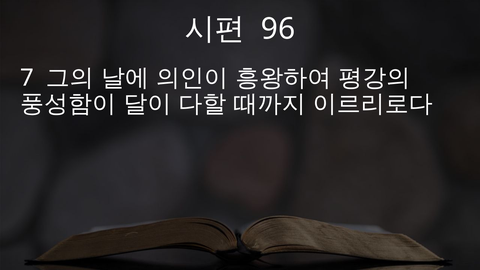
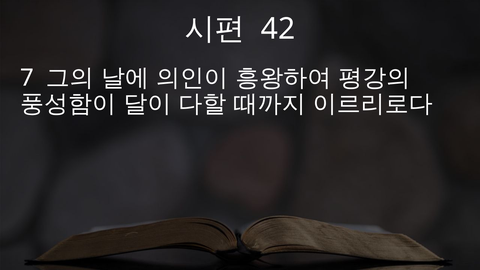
96: 96 -> 42
